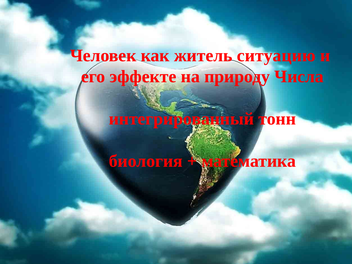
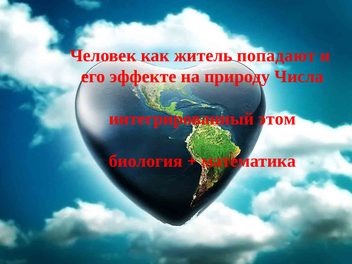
ситуацию: ситуацию -> попадают
тонн: тонн -> этом
